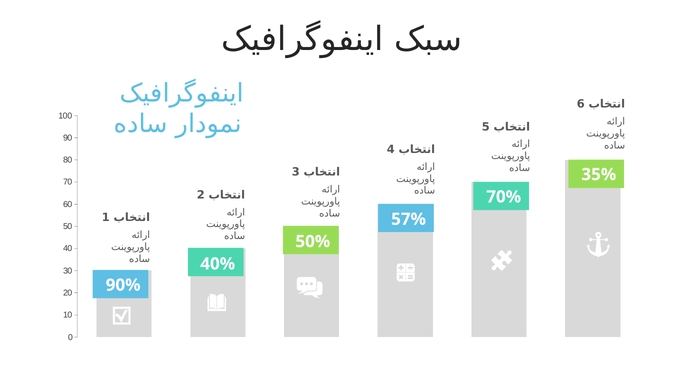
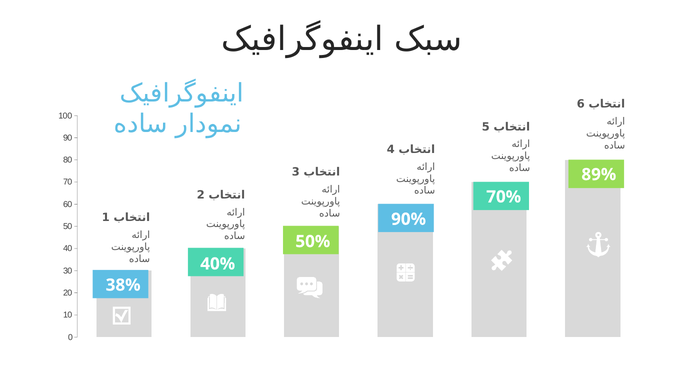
35%: 35% -> 89%
57%: 57% -> 90%
90%: 90% -> 38%
